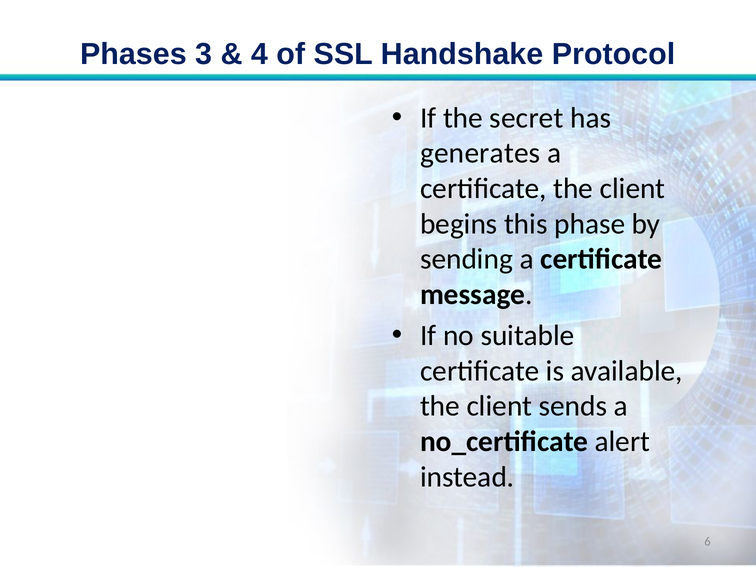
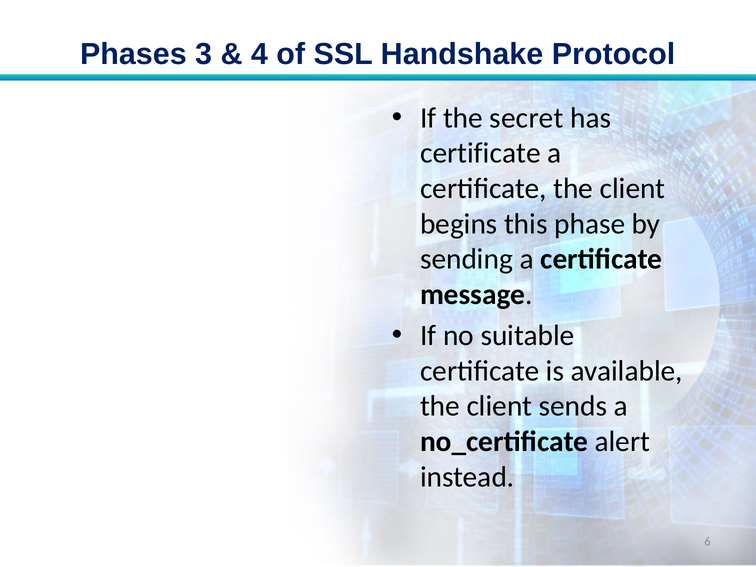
generates at (480, 153): generates -> certificate
